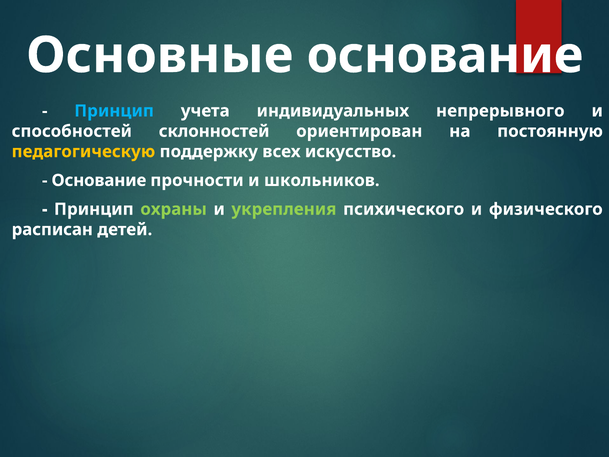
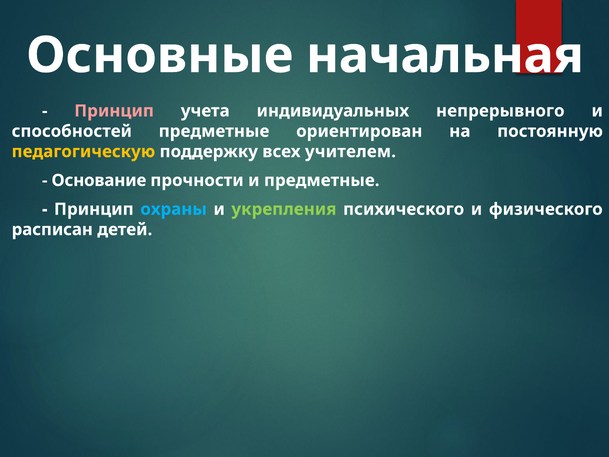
Основные основание: основание -> начальная
Принцип at (114, 111) colour: light blue -> pink
способностей склонностей: склонностей -> предметные
искусство: искусство -> учителем
и школьников: школьников -> предметные
охраны colour: light green -> light blue
